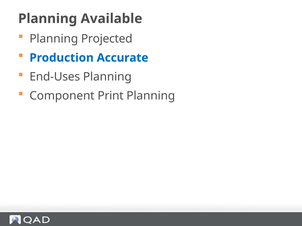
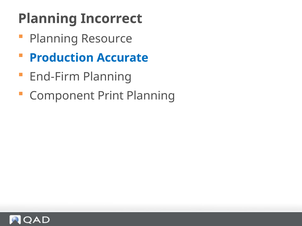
Available: Available -> Incorrect
Projected: Projected -> Resource
End-Uses: End-Uses -> End-Firm
